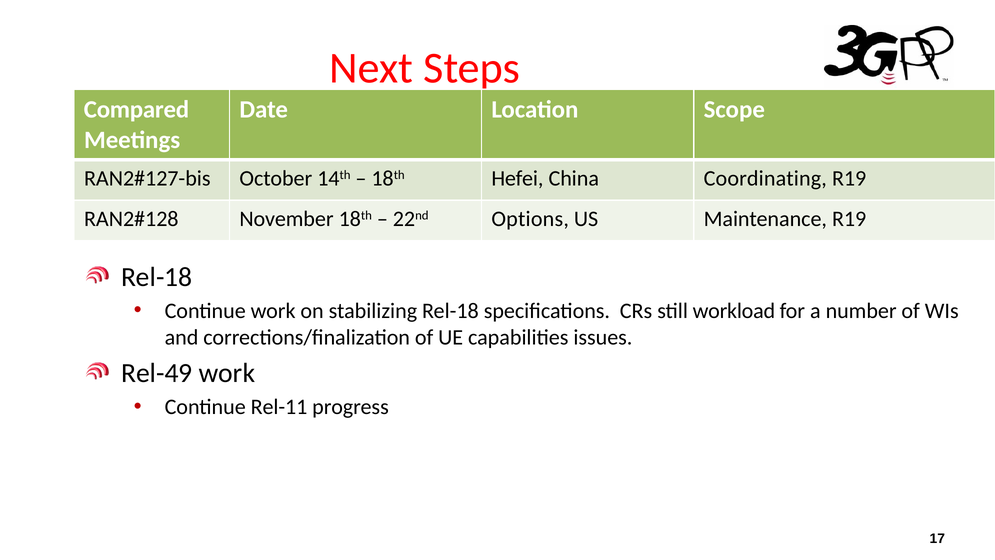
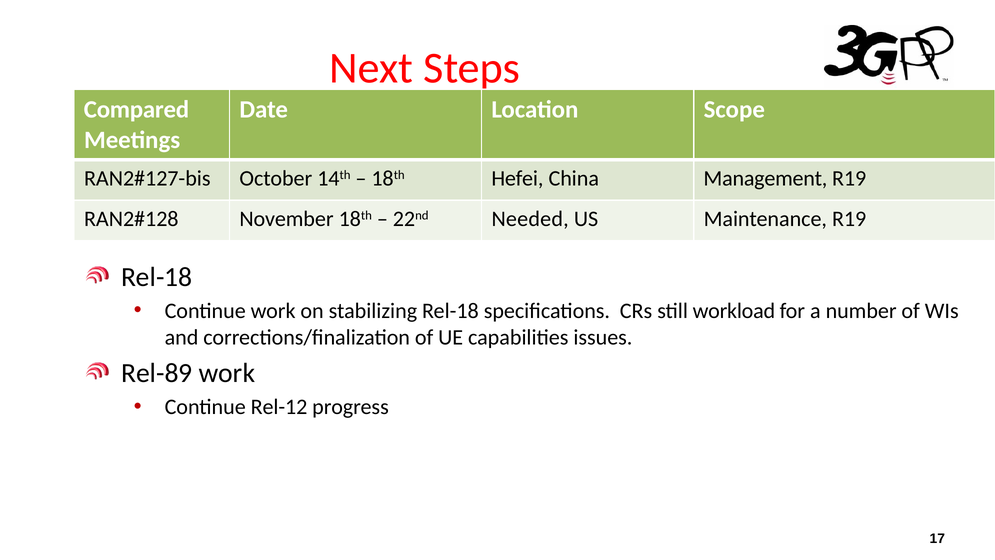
Coordinating: Coordinating -> Management
Options: Options -> Needed
Rel-49: Rel-49 -> Rel-89
Rel-11: Rel-11 -> Rel-12
